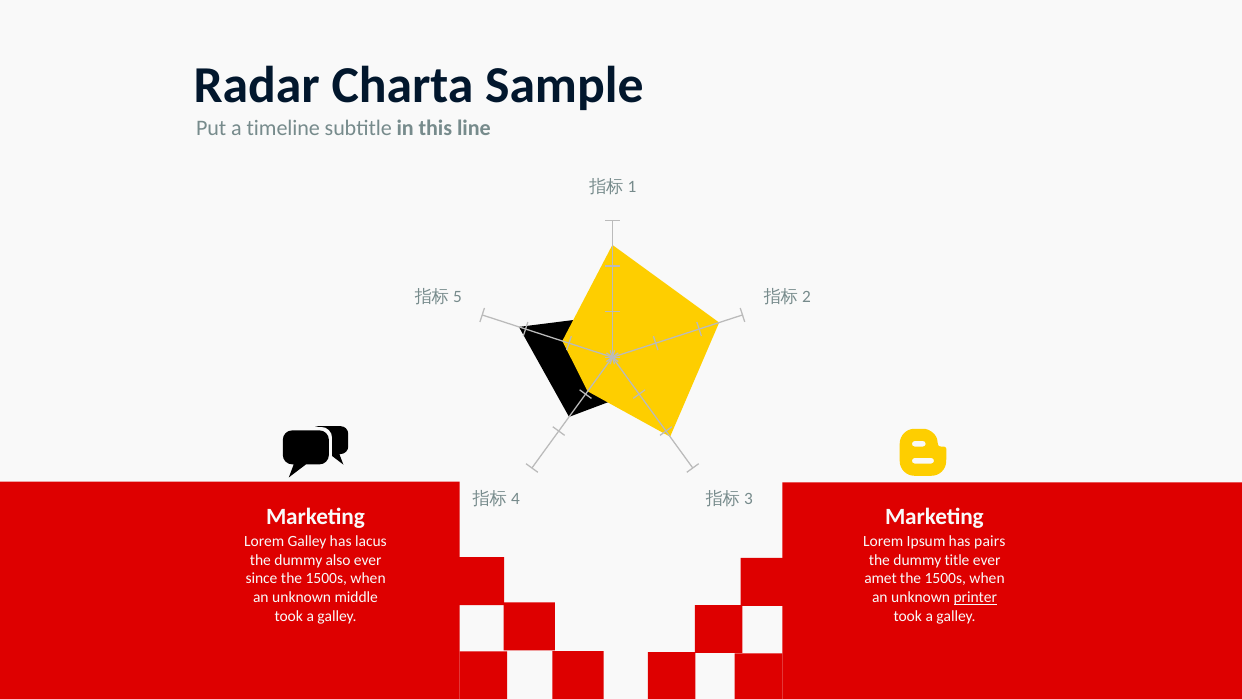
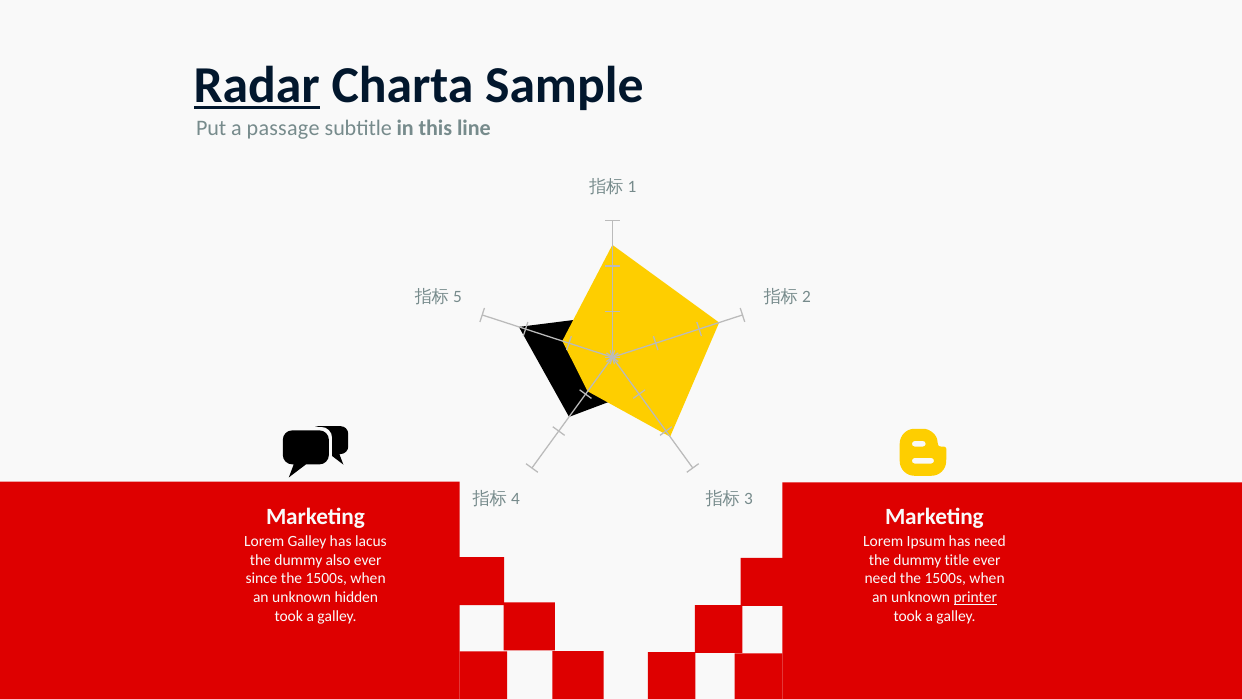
Radar underline: none -> present
timeline: timeline -> passage
has pairs: pairs -> need
amet at (881, 578): amet -> need
middle: middle -> hidden
